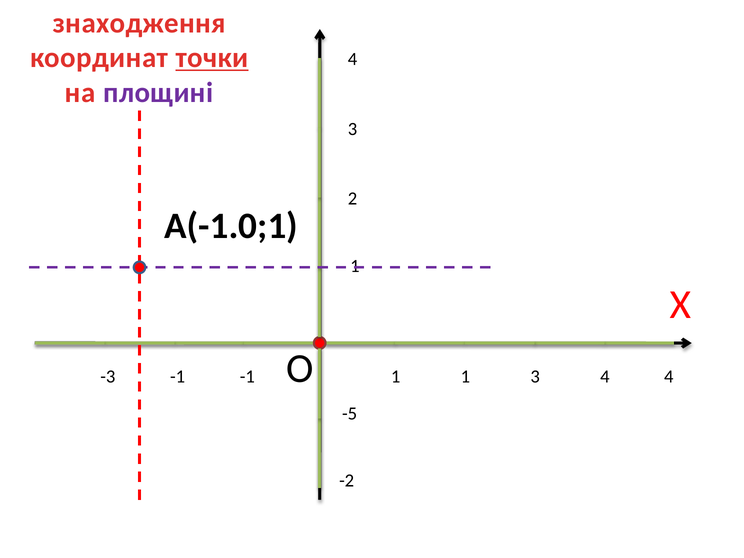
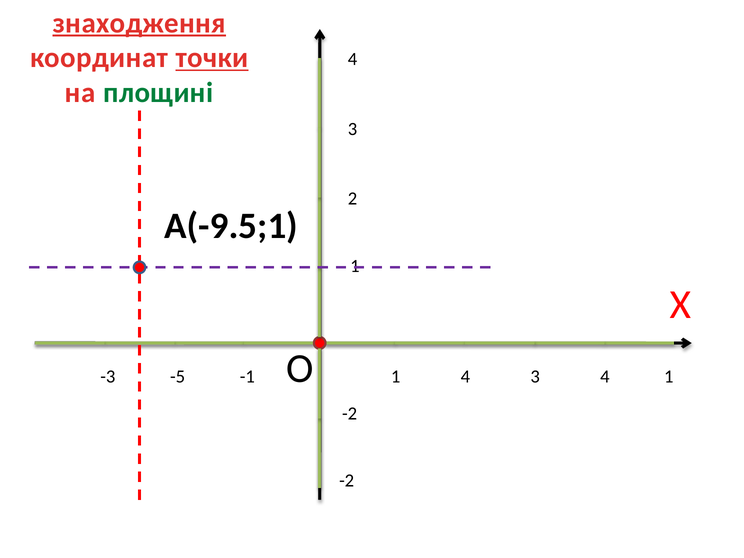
знаходження underline: none -> present
площині colour: purple -> green
А(-1.0;1: А(-1.0;1 -> А(-9.5;1
О 1 1: 1 -> 4
4 at (669, 376): 4 -> 1
-1 at (178, 376): -1 -> -5
-5 at (350, 414): -5 -> -2
